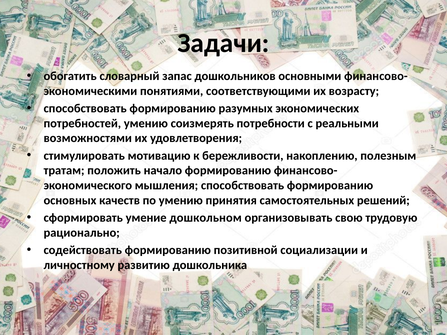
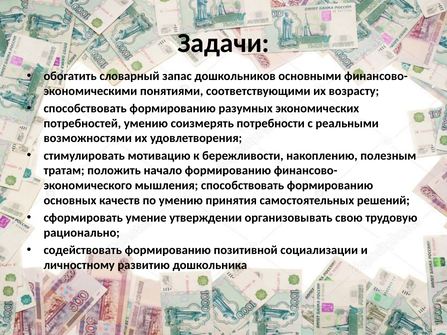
дошкольном: дошкольном -> утверждении
